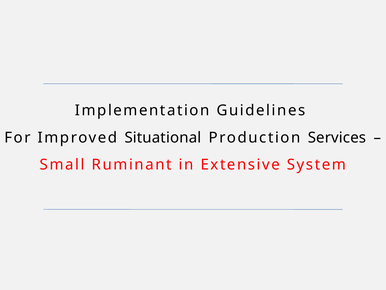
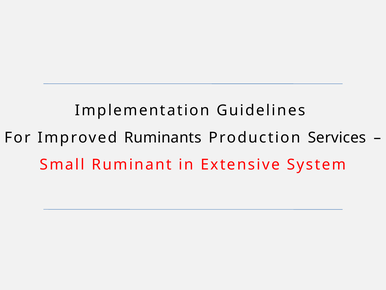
Situational: Situational -> Ruminants
